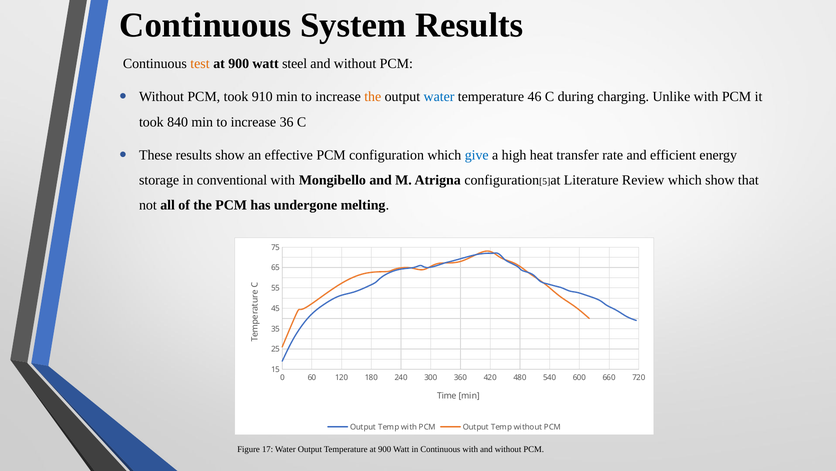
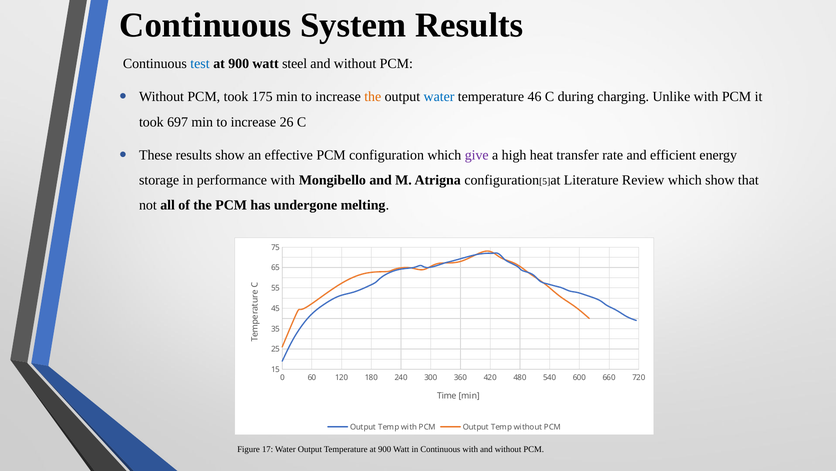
test colour: orange -> blue
910: 910 -> 175
840: 840 -> 697
36: 36 -> 26
give colour: blue -> purple
conventional: conventional -> performance
